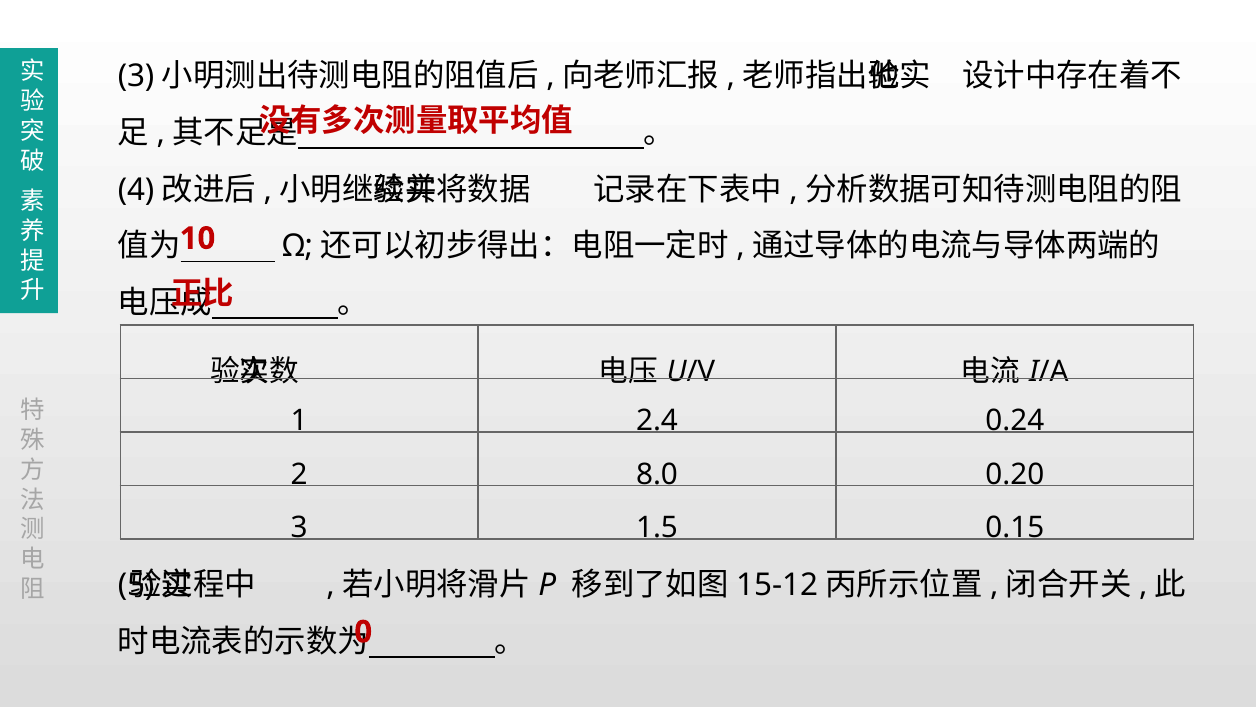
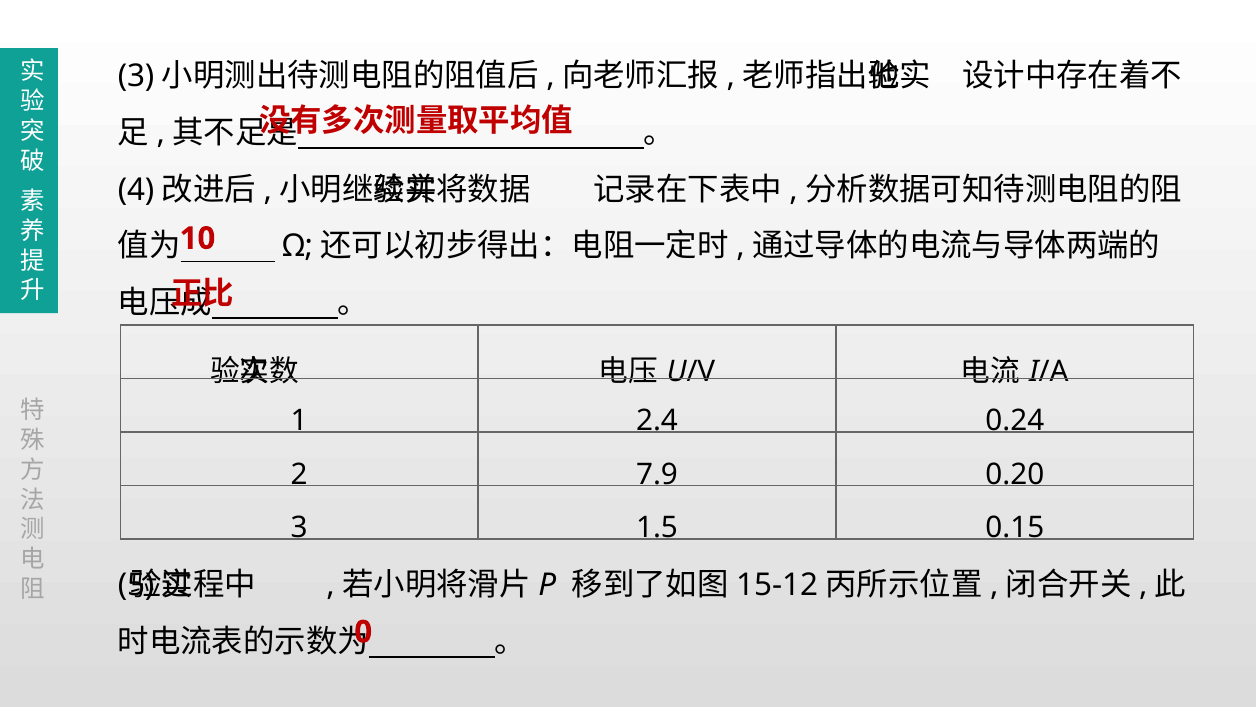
8.0: 8.0 -> 7.9
